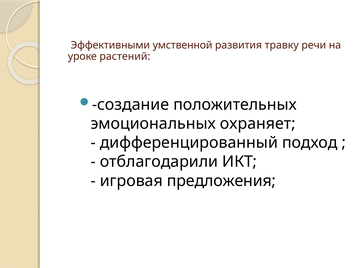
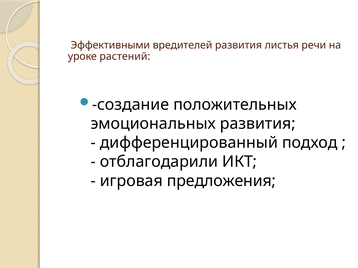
умственной: умственной -> вредителей
травку: травку -> листья
эмоциональных охраняет: охраняет -> развития
